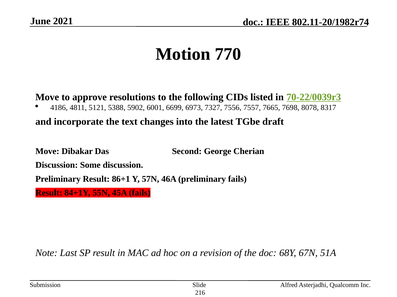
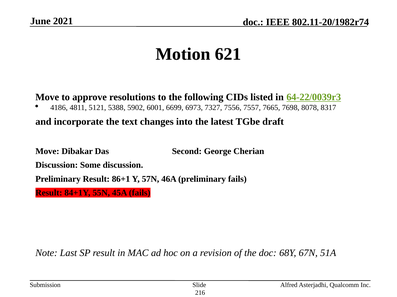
770: 770 -> 621
70-22/0039r3: 70-22/0039r3 -> 64-22/0039r3
